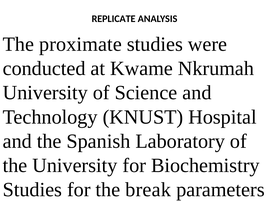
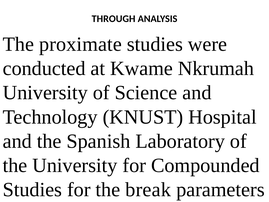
REPLICATE: REPLICATE -> THROUGH
Biochemistry: Biochemistry -> Compounded
